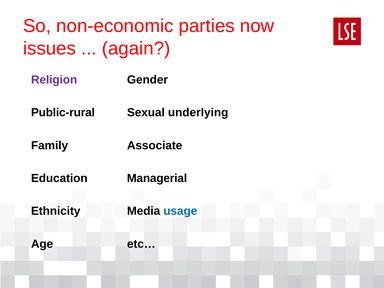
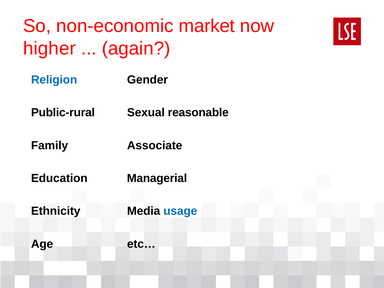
parties: parties -> market
issues: issues -> higher
Religion colour: purple -> blue
underlying: underlying -> reasonable
